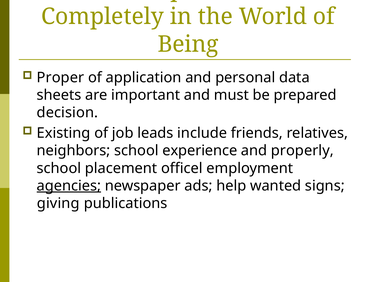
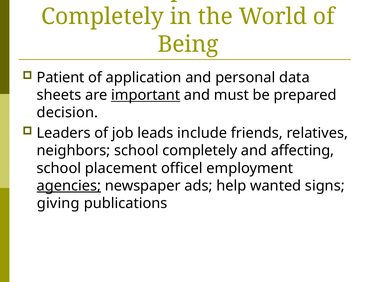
Proper: Proper -> Patient
important underline: none -> present
Existing: Existing -> Leaders
school experience: experience -> completely
properly: properly -> affecting
